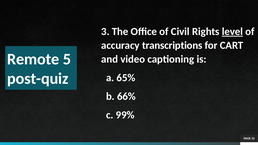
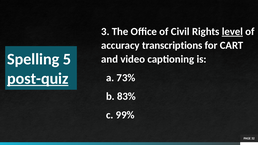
Remote: Remote -> Spelling
post-quiz underline: none -> present
65%: 65% -> 73%
66%: 66% -> 83%
